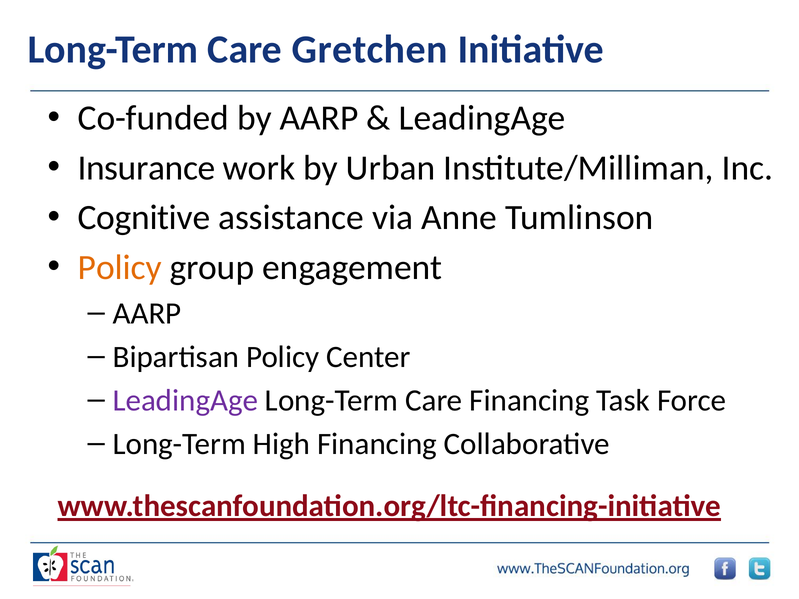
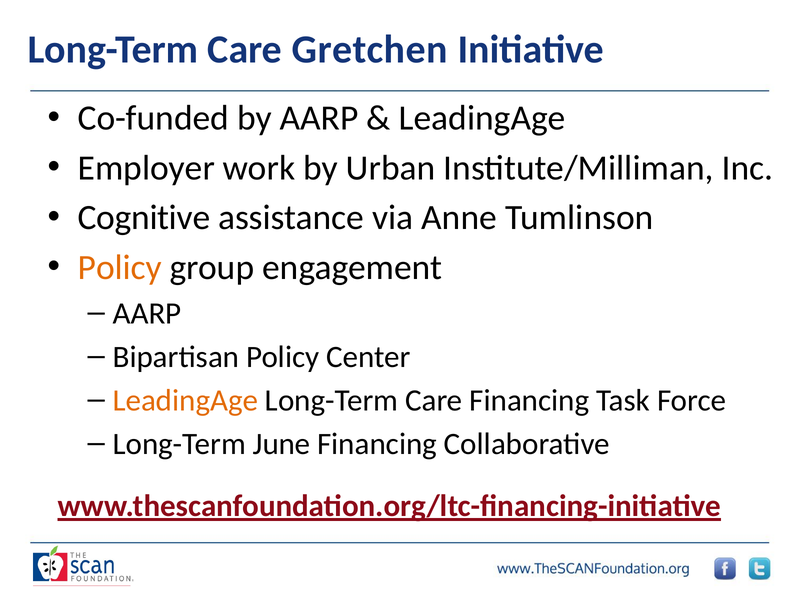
Insurance: Insurance -> Employer
LeadingAge at (185, 400) colour: purple -> orange
High: High -> June
